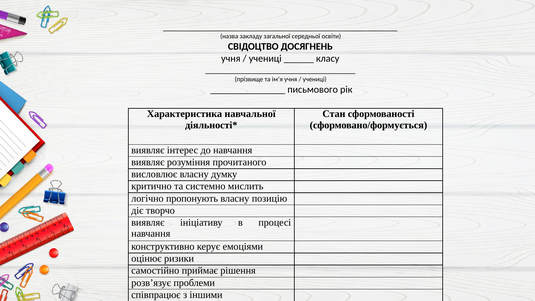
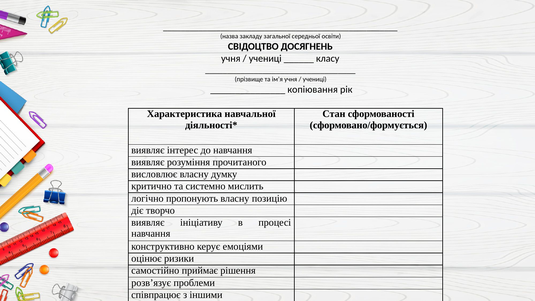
письмового: письмового -> копіювання
